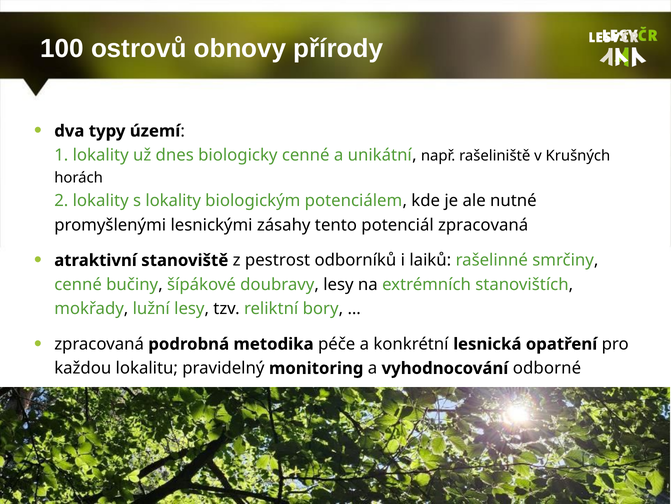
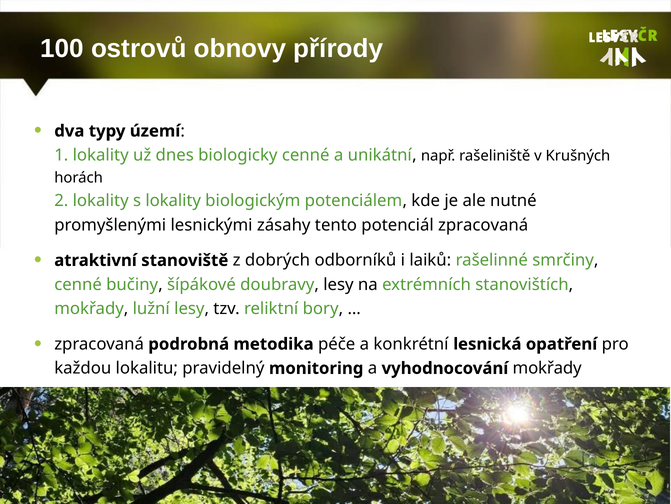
pestrost: pestrost -> dobrých
vyhodnocování odborné: odborné -> mokřady
